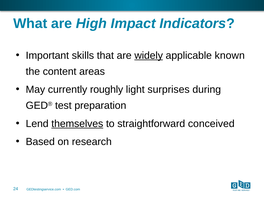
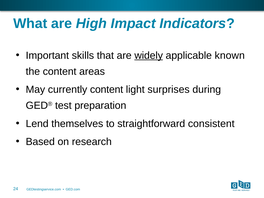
currently roughly: roughly -> content
themselves underline: present -> none
conceived: conceived -> consistent
